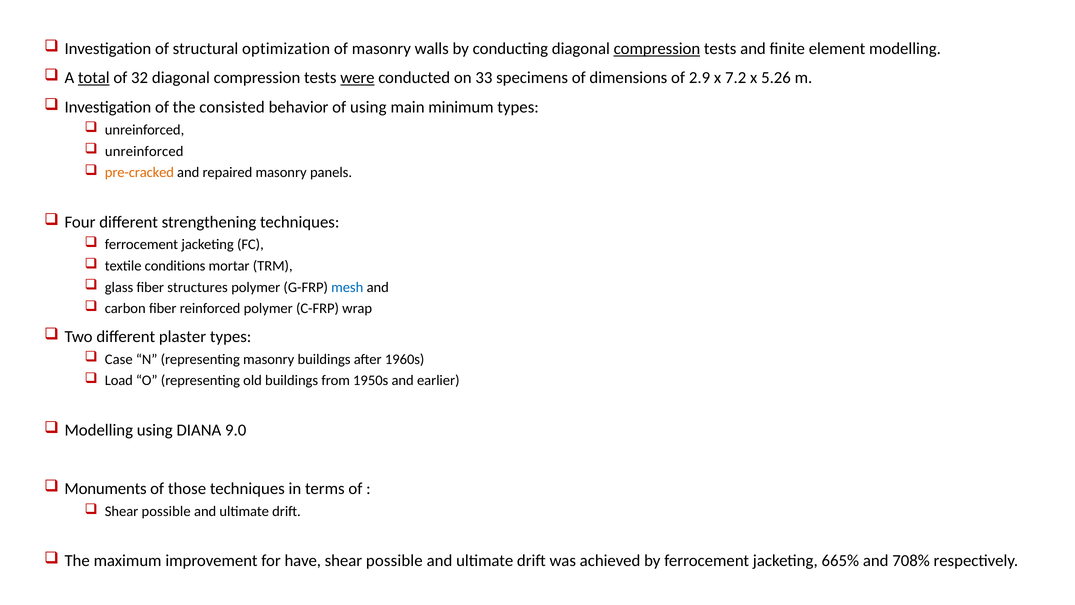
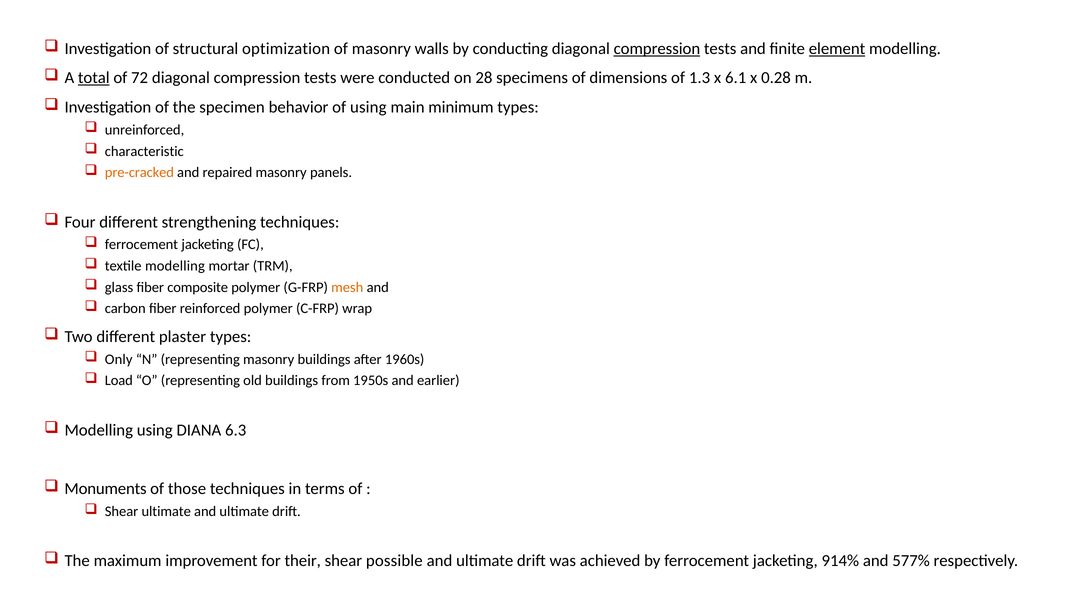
element underline: none -> present
32: 32 -> 72
were underline: present -> none
33: 33 -> 28
2.9: 2.9 -> 1.3
7.2: 7.2 -> 6.1
5.26: 5.26 -> 0.28
consisted: consisted -> specimen
unreinforced at (144, 151): unreinforced -> characteristic
textile conditions: conditions -> modelling
structures: structures -> composite
mesh colour: blue -> orange
Case: Case -> Only
9.0: 9.0 -> 6.3
possible at (166, 511): possible -> ultimate
have: have -> their
665%: 665% -> 914%
708%: 708% -> 577%
